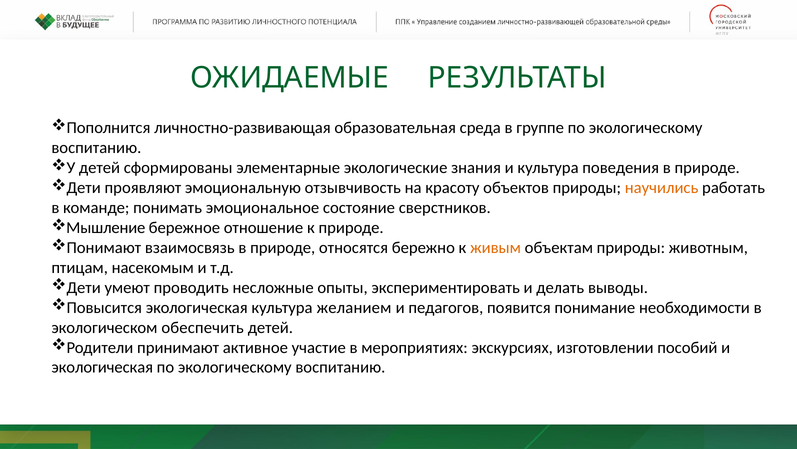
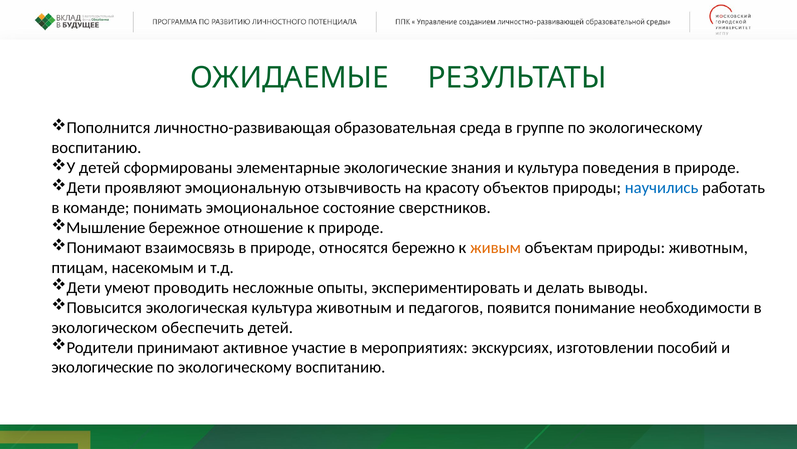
научились colour: orange -> blue
культура желанием: желанием -> животным
экологическая at (102, 368): экологическая -> экологические
